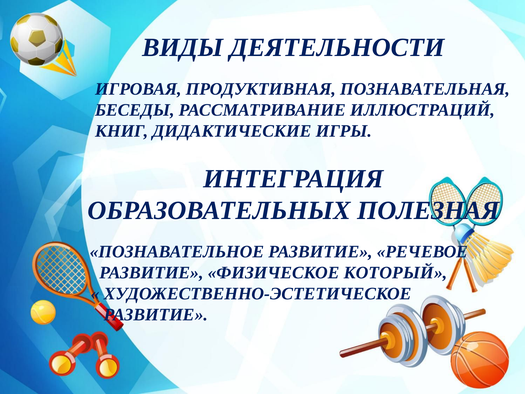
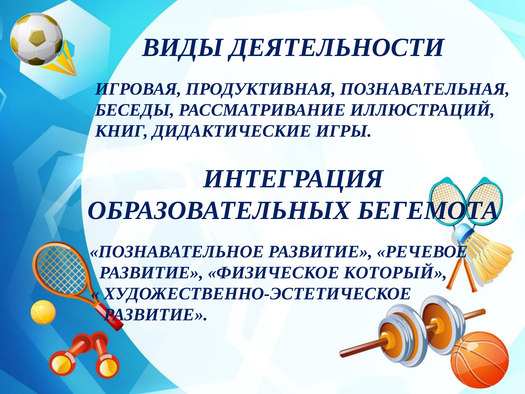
ПОЛЕЗНАЯ: ПОЛЕЗНАЯ -> БЕГЕМОТА
